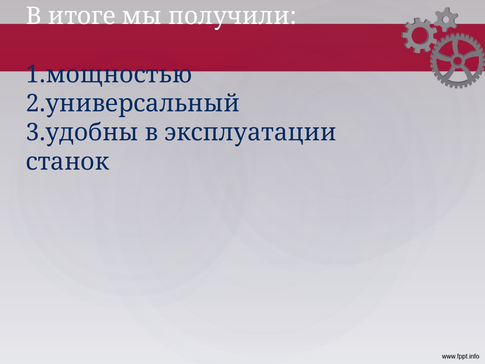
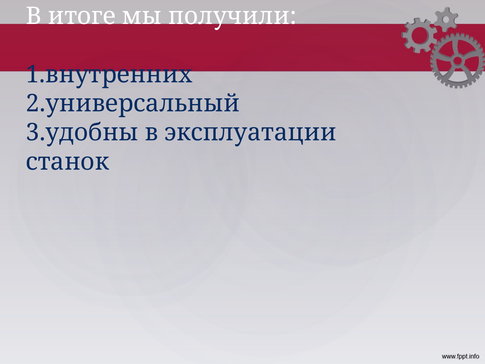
1.мощностью: 1.мощностью -> 1.внутренних
